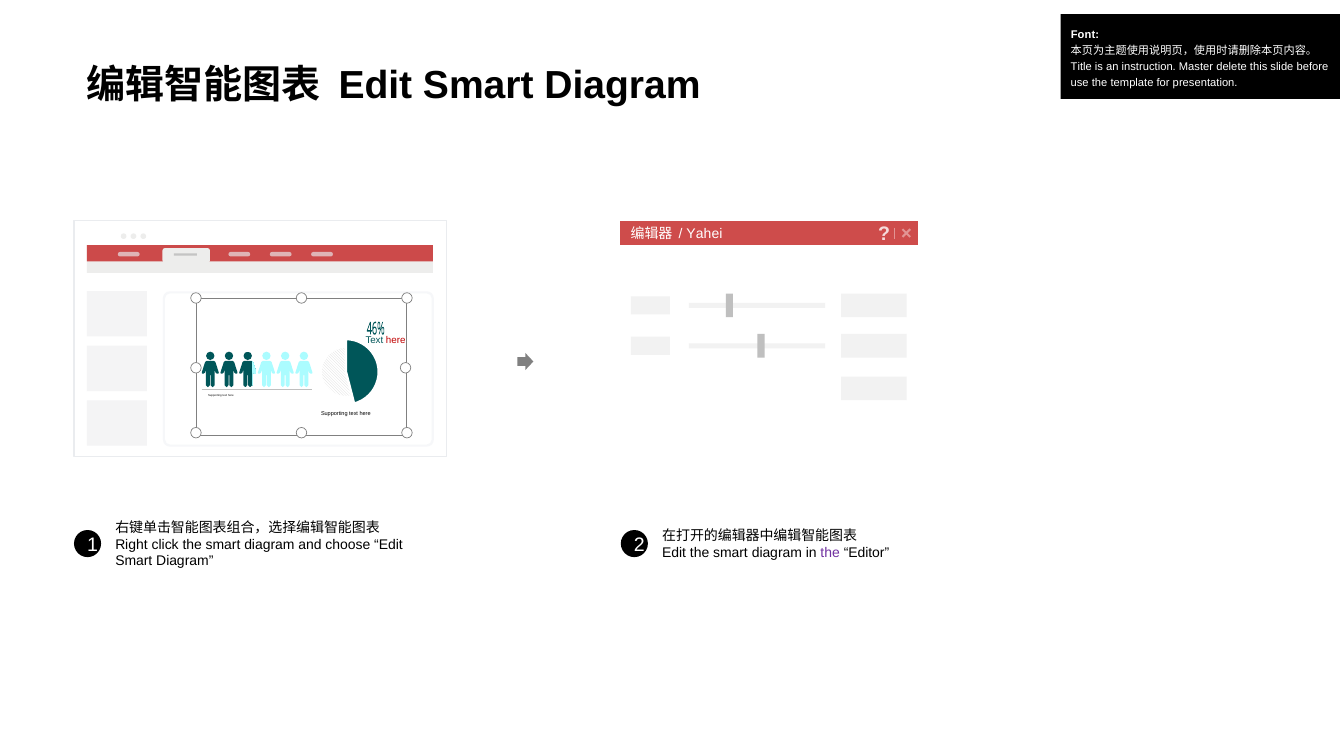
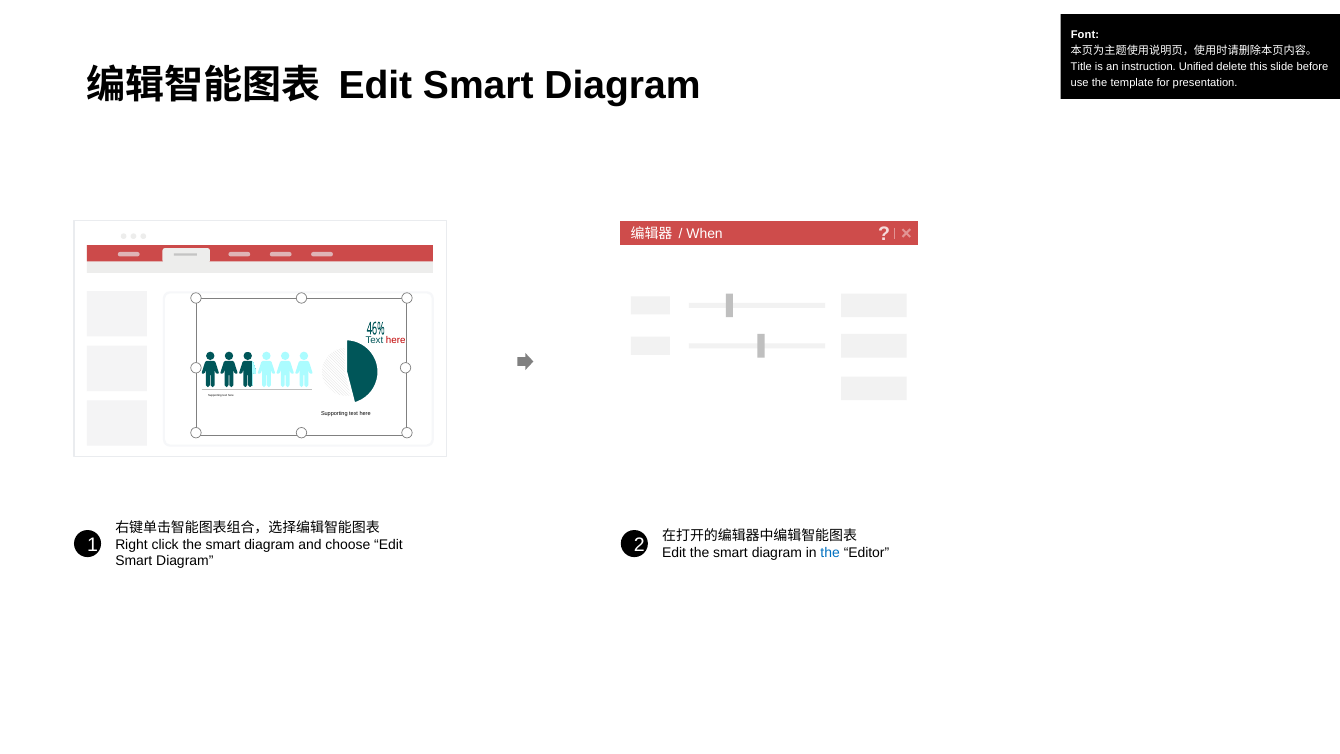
Master: Master -> Unified
Yahei: Yahei -> When
the at (830, 553) colour: purple -> blue
